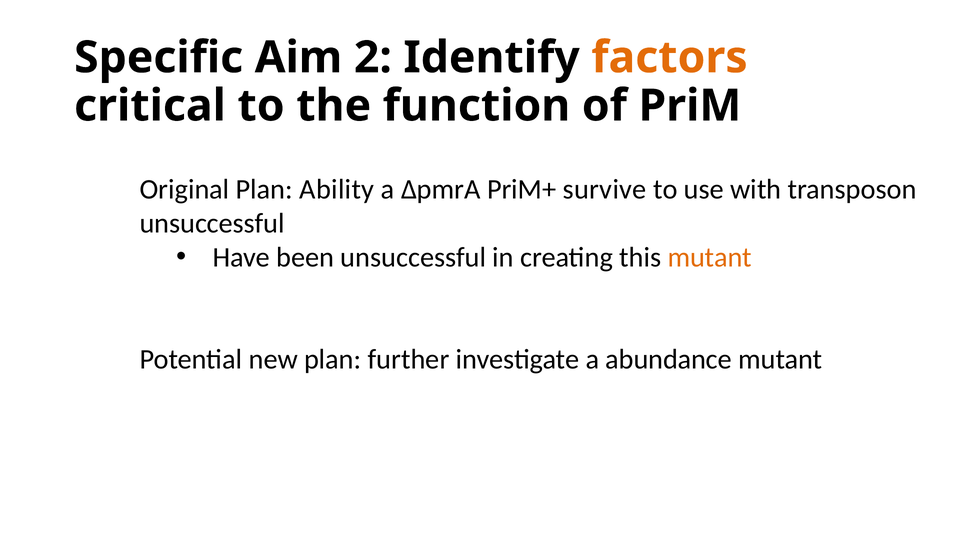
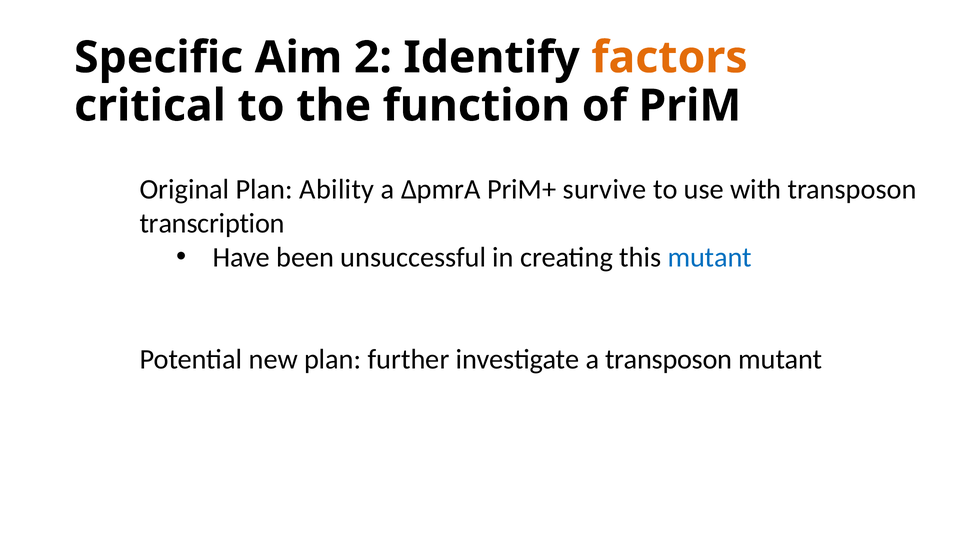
unsuccessful at (212, 223): unsuccessful -> transcription
mutant at (710, 257) colour: orange -> blue
a abundance: abundance -> transposon
